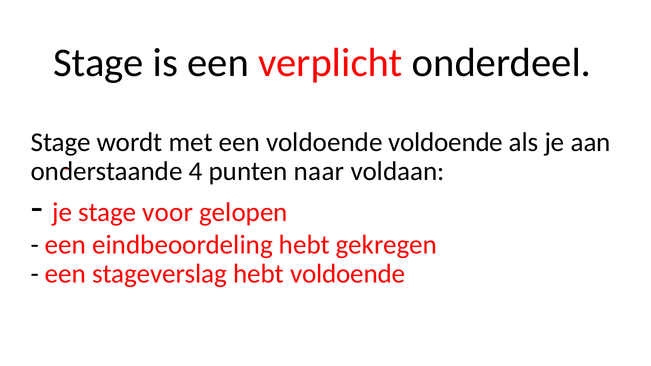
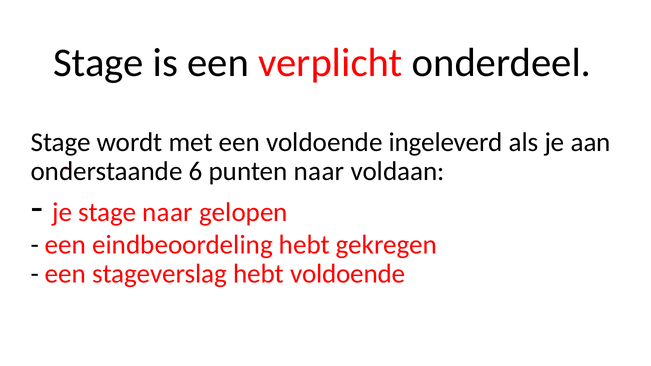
voldoende voldoende: voldoende -> ingeleverd
4: 4 -> 6
stage voor: voor -> naar
